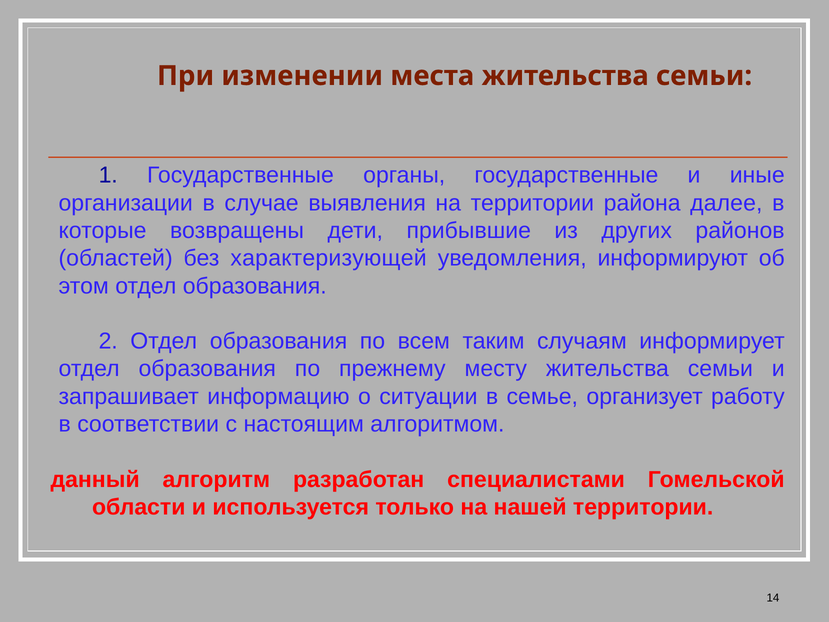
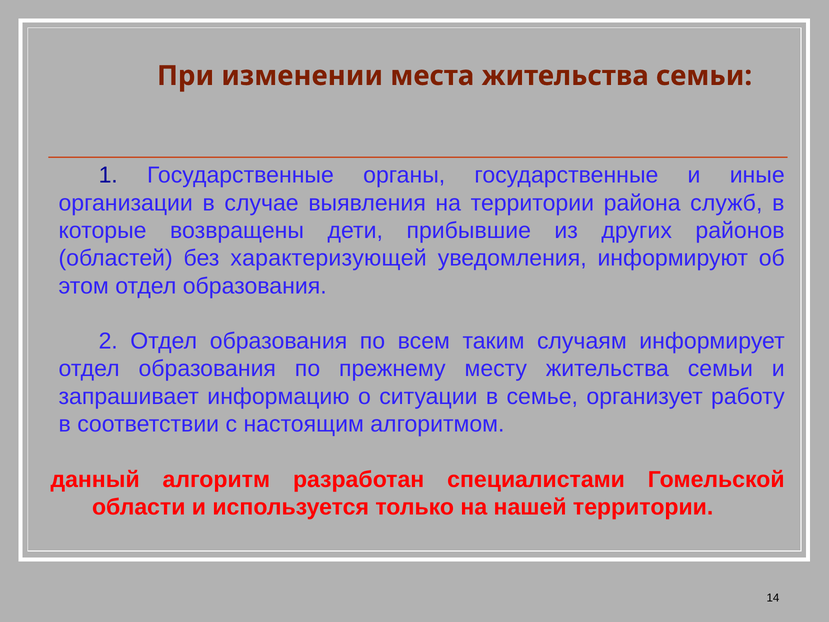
далее: далее -> служб
